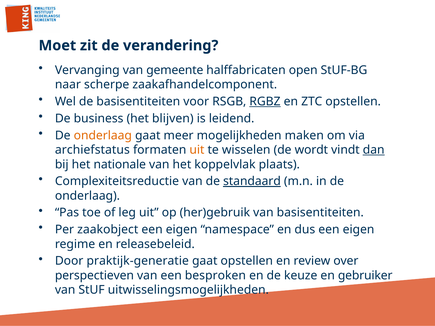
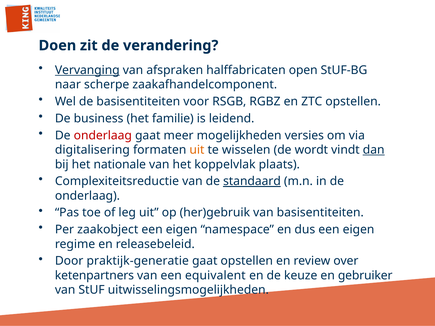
Moet: Moet -> Doen
Vervanging underline: none -> present
gemeente: gemeente -> afspraken
RGBZ underline: present -> none
blijven: blijven -> familie
onderlaag at (103, 135) colour: orange -> red
maken: maken -> versies
archiefstatus: archiefstatus -> digitalisering
perspectieven: perspectieven -> ketenpartners
besproken: besproken -> equivalent
